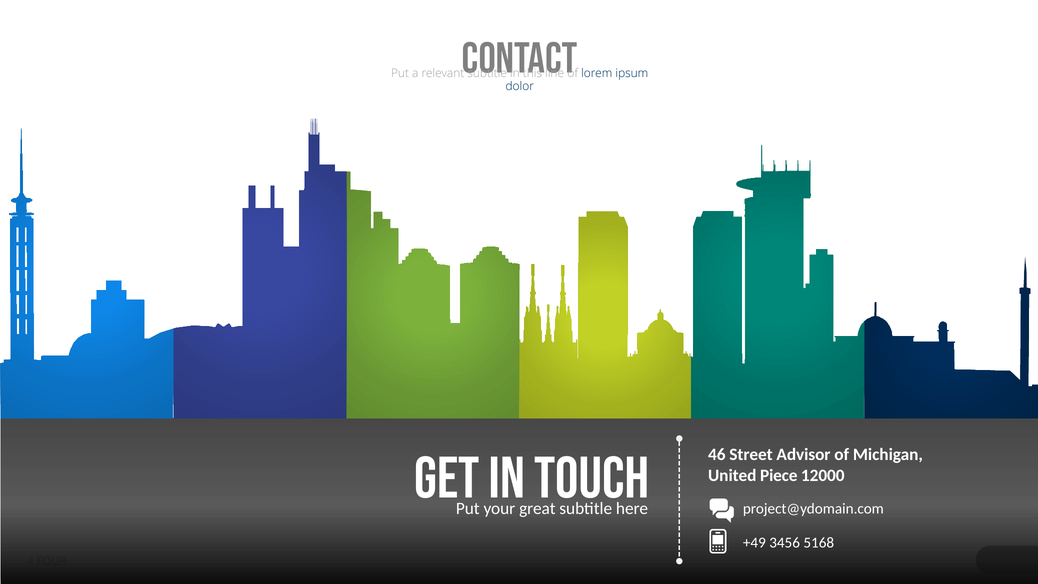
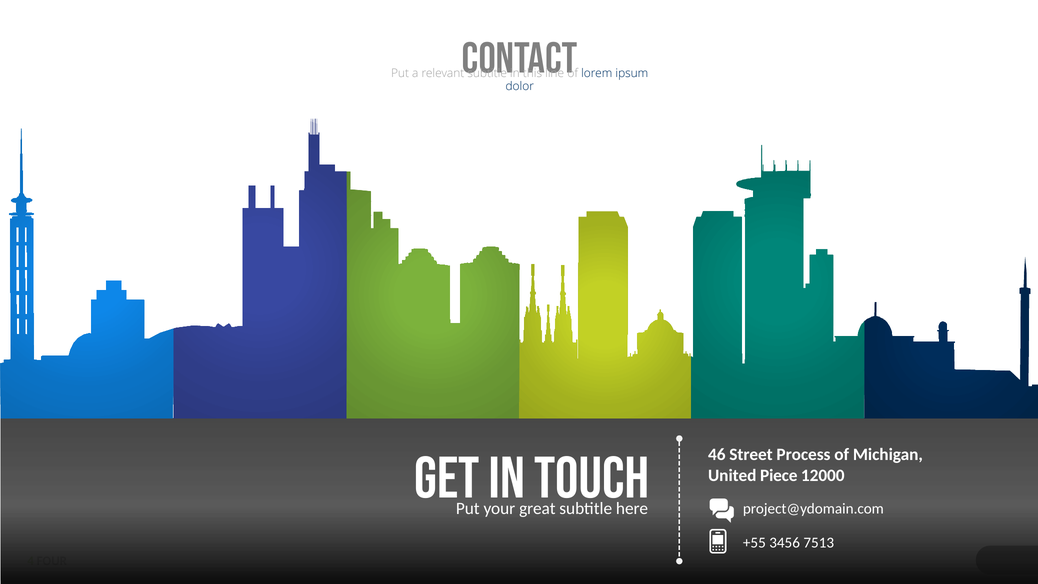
Advisor: Advisor -> Process
+49: +49 -> +55
5168: 5168 -> 7513
